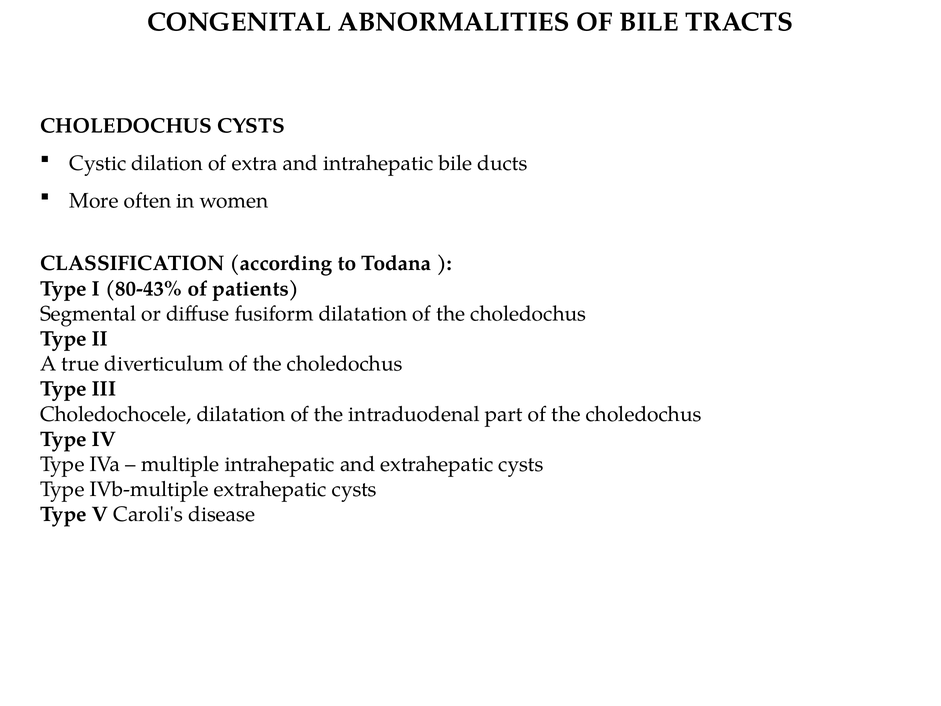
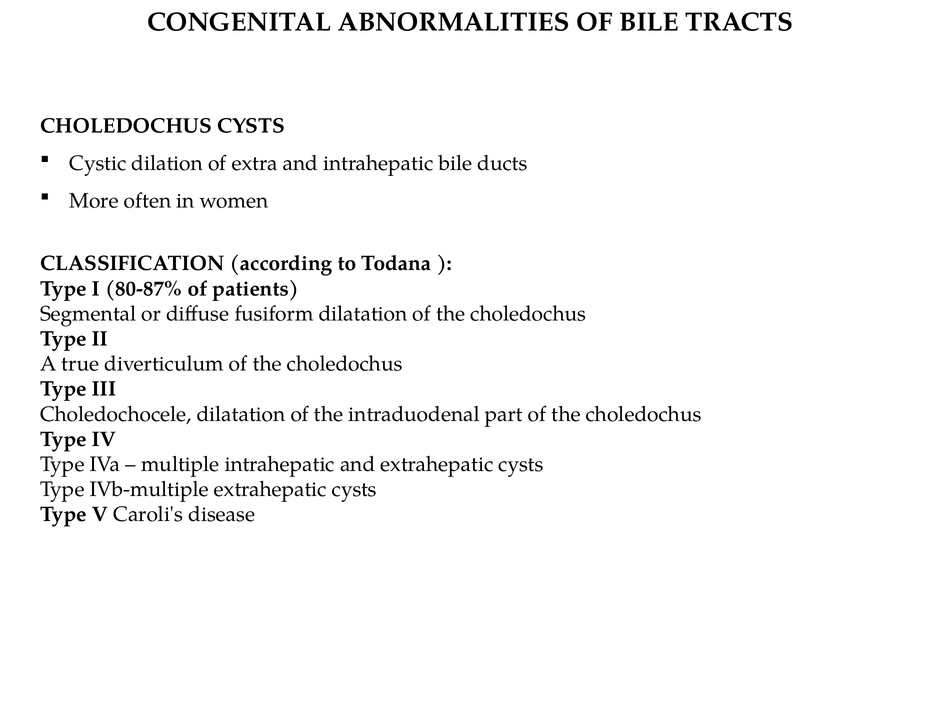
80-43%: 80-43% -> 80-87%
